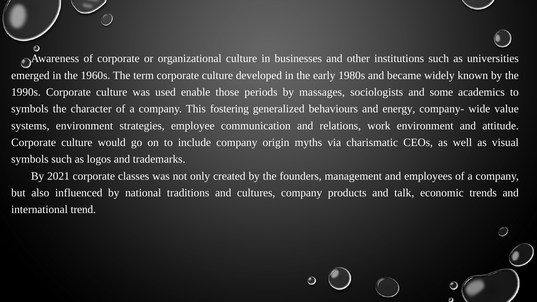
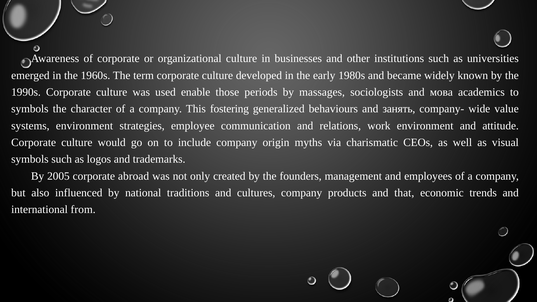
some: some -> мова
energy: energy -> занять
2021: 2021 -> 2005
classes: classes -> abroad
talk: talk -> that
trend: trend -> from
